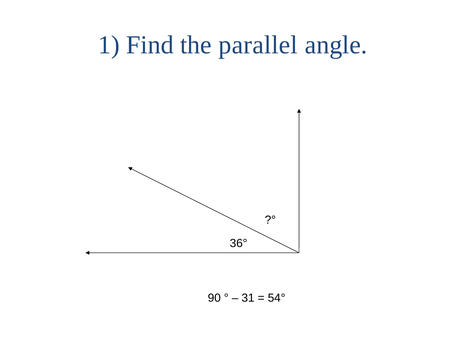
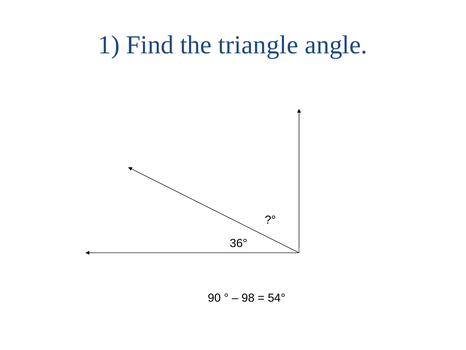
parallel: parallel -> triangle
31: 31 -> 98
